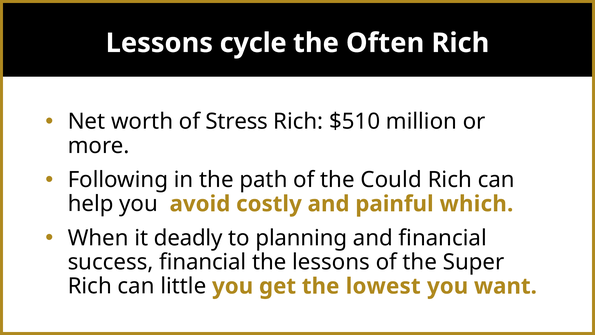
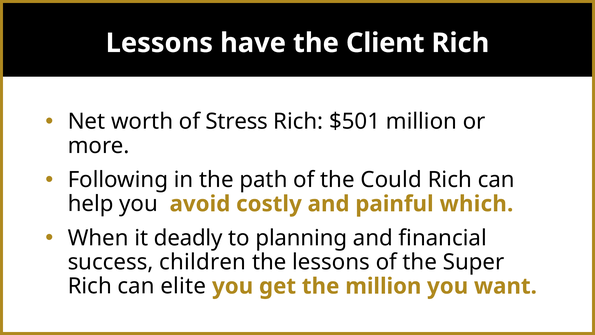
cycle: cycle -> have
Often: Often -> Client
$510: $510 -> $501
success financial: financial -> children
little: little -> elite
the lowest: lowest -> million
